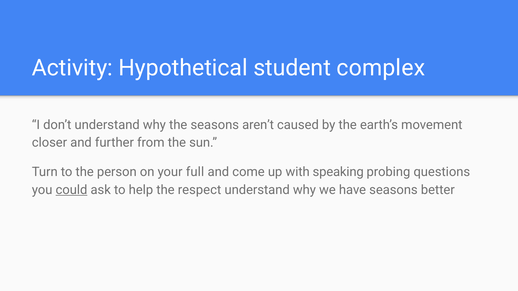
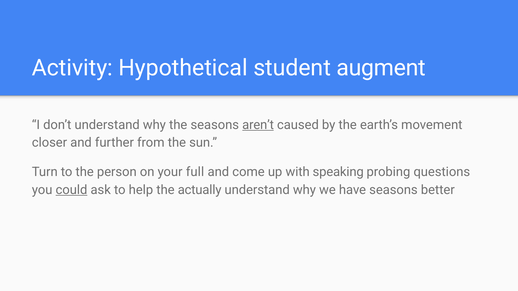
complex: complex -> augment
aren’t underline: none -> present
respect: respect -> actually
